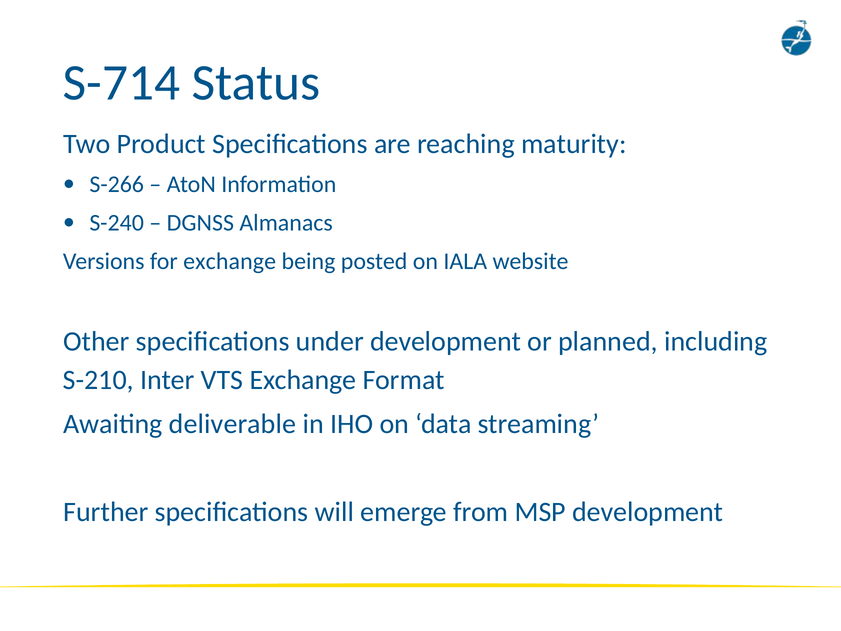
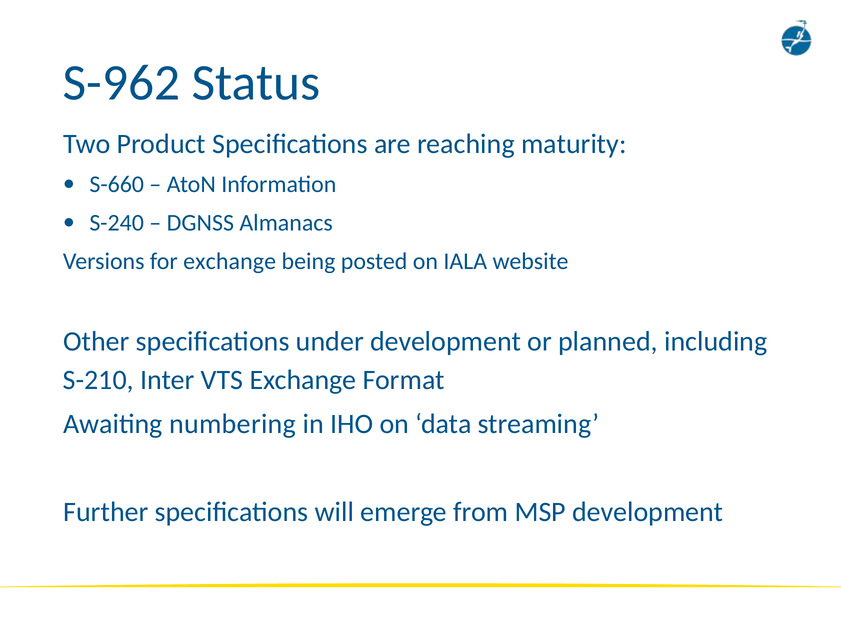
S-714: S-714 -> S-962
S-266: S-266 -> S-660
deliverable: deliverable -> numbering
